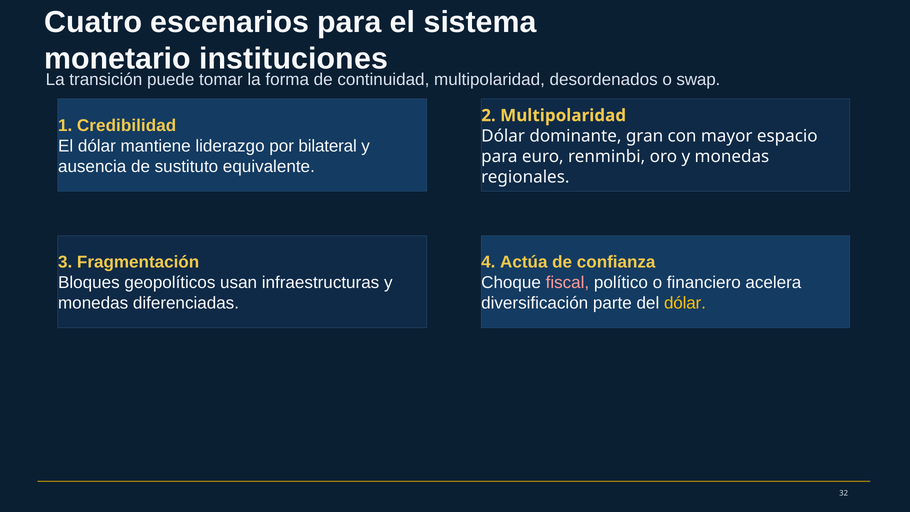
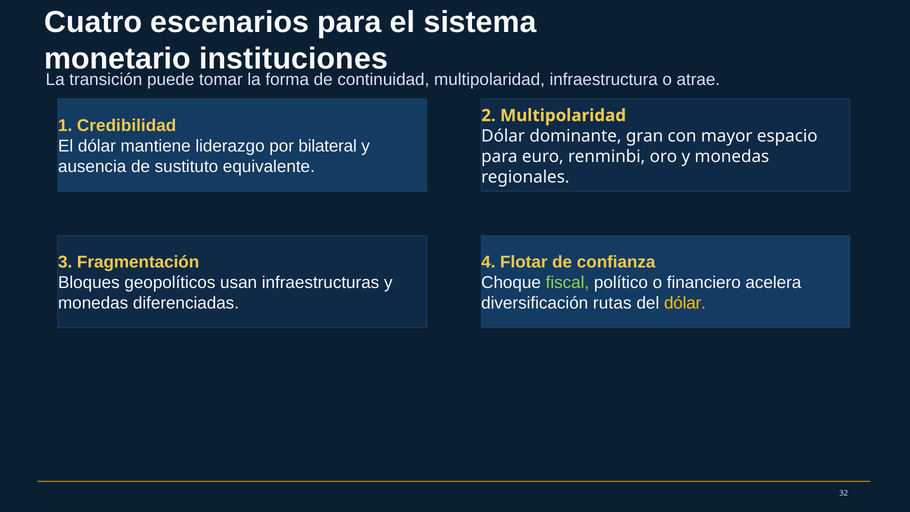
desordenados: desordenados -> infraestructura
swap: swap -> atrae
Actúa: Actúa -> Flotar
fiscal colour: pink -> light green
parte: parte -> rutas
